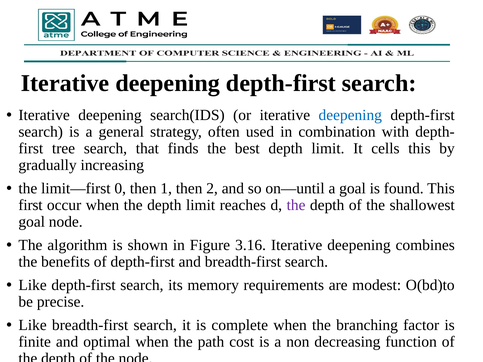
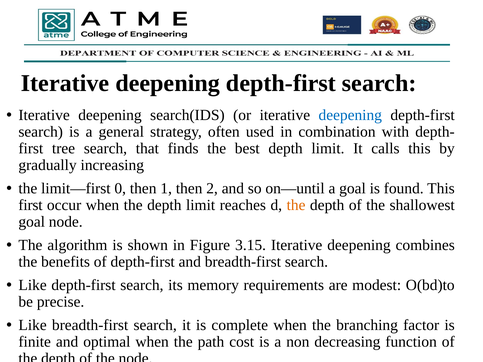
cells: cells -> calls
the at (296, 205) colour: purple -> orange
3.16: 3.16 -> 3.15
